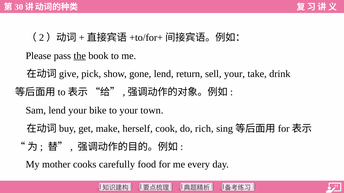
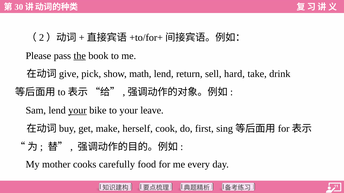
gone: gone -> math
sell your: your -> hard
your at (78, 111) underline: none -> present
town: town -> leave
rich: rich -> first
